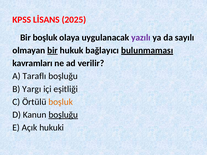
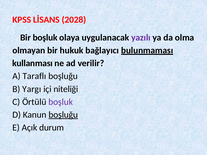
2025: 2025 -> 2028
sayılı: sayılı -> olma
bir at (53, 50) underline: present -> none
kavramları: kavramları -> kullanması
eşitliği: eşitliği -> niteliği
boşluk at (61, 102) colour: orange -> purple
hukuki: hukuki -> durum
